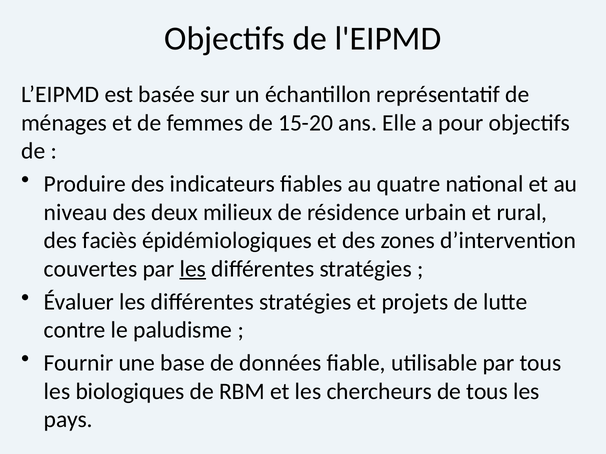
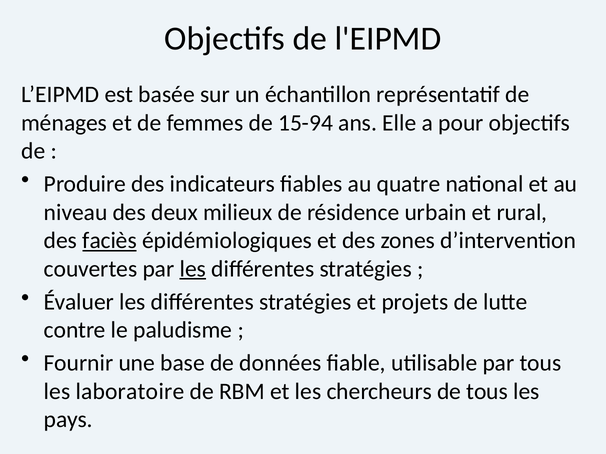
15-20: 15-20 -> 15-94
faciès underline: none -> present
biologiques: biologiques -> laboratoire
